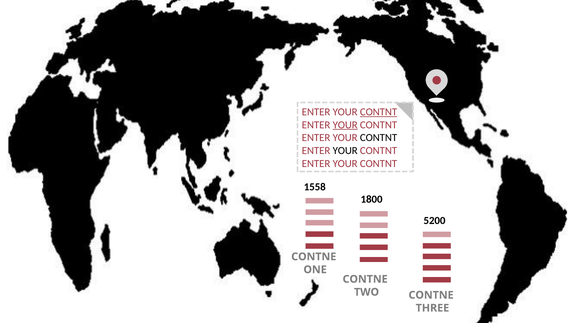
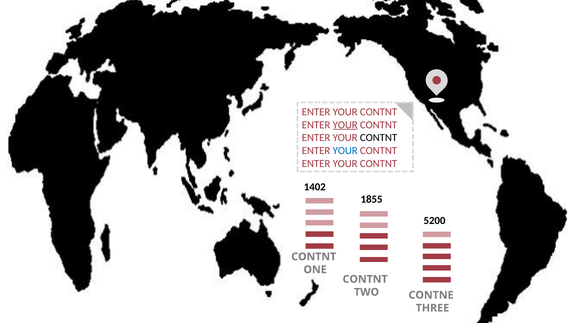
CONTNT at (379, 112) underline: present -> none
YOUR at (345, 151) colour: black -> blue
1558: 1558 -> 1402
1800: 1800 -> 1855
CONTNE at (314, 257): CONTNE -> CONTNT
CONTNE at (365, 280): CONTNE -> CONTNT
